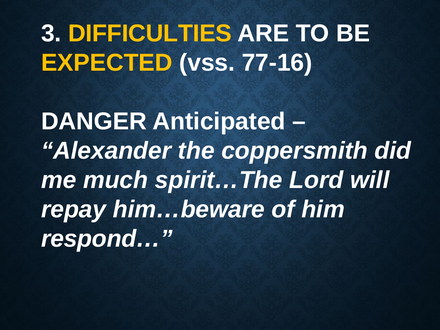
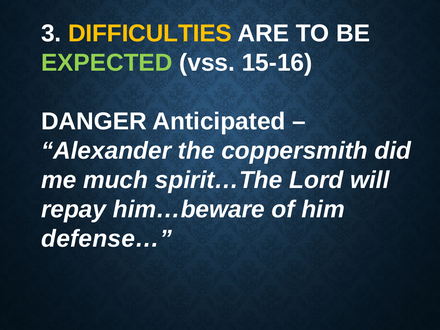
EXPECTED colour: yellow -> light green
77-16: 77-16 -> 15-16
respond…: respond… -> defense…
